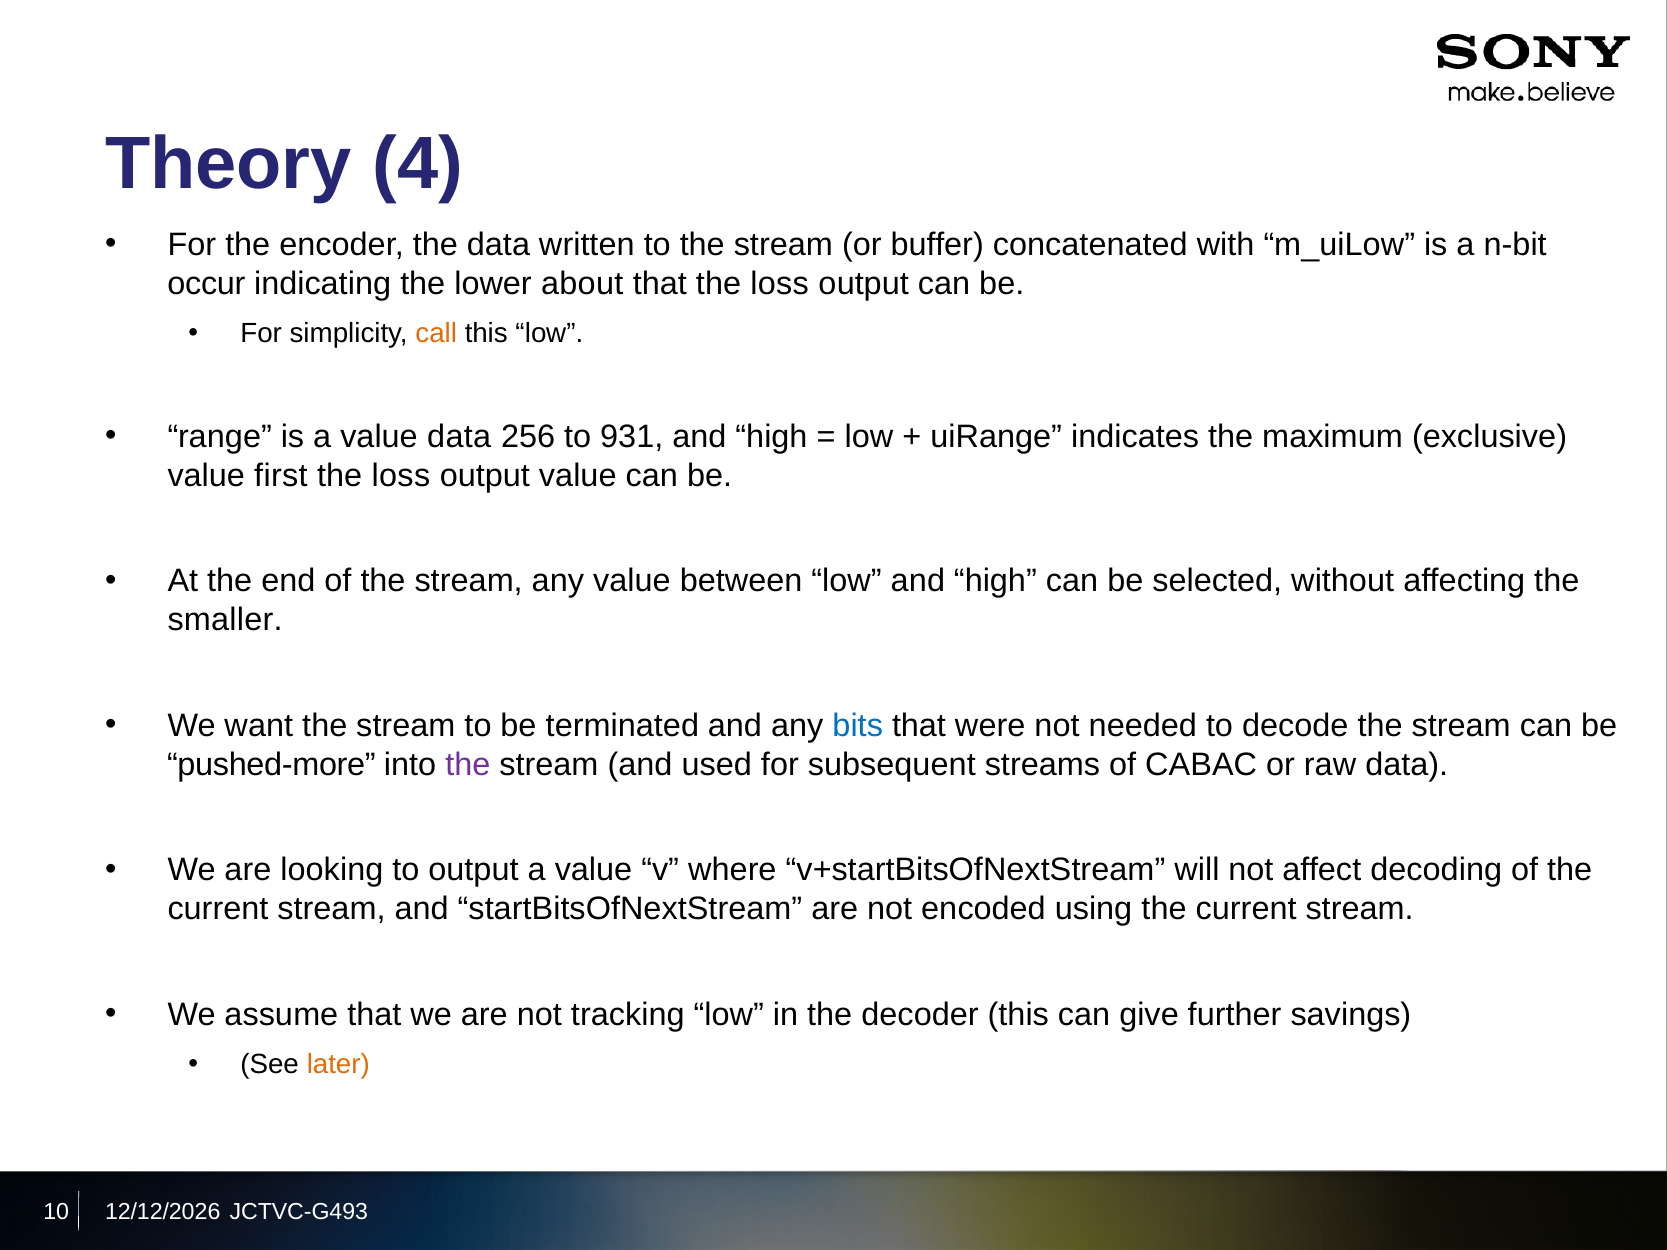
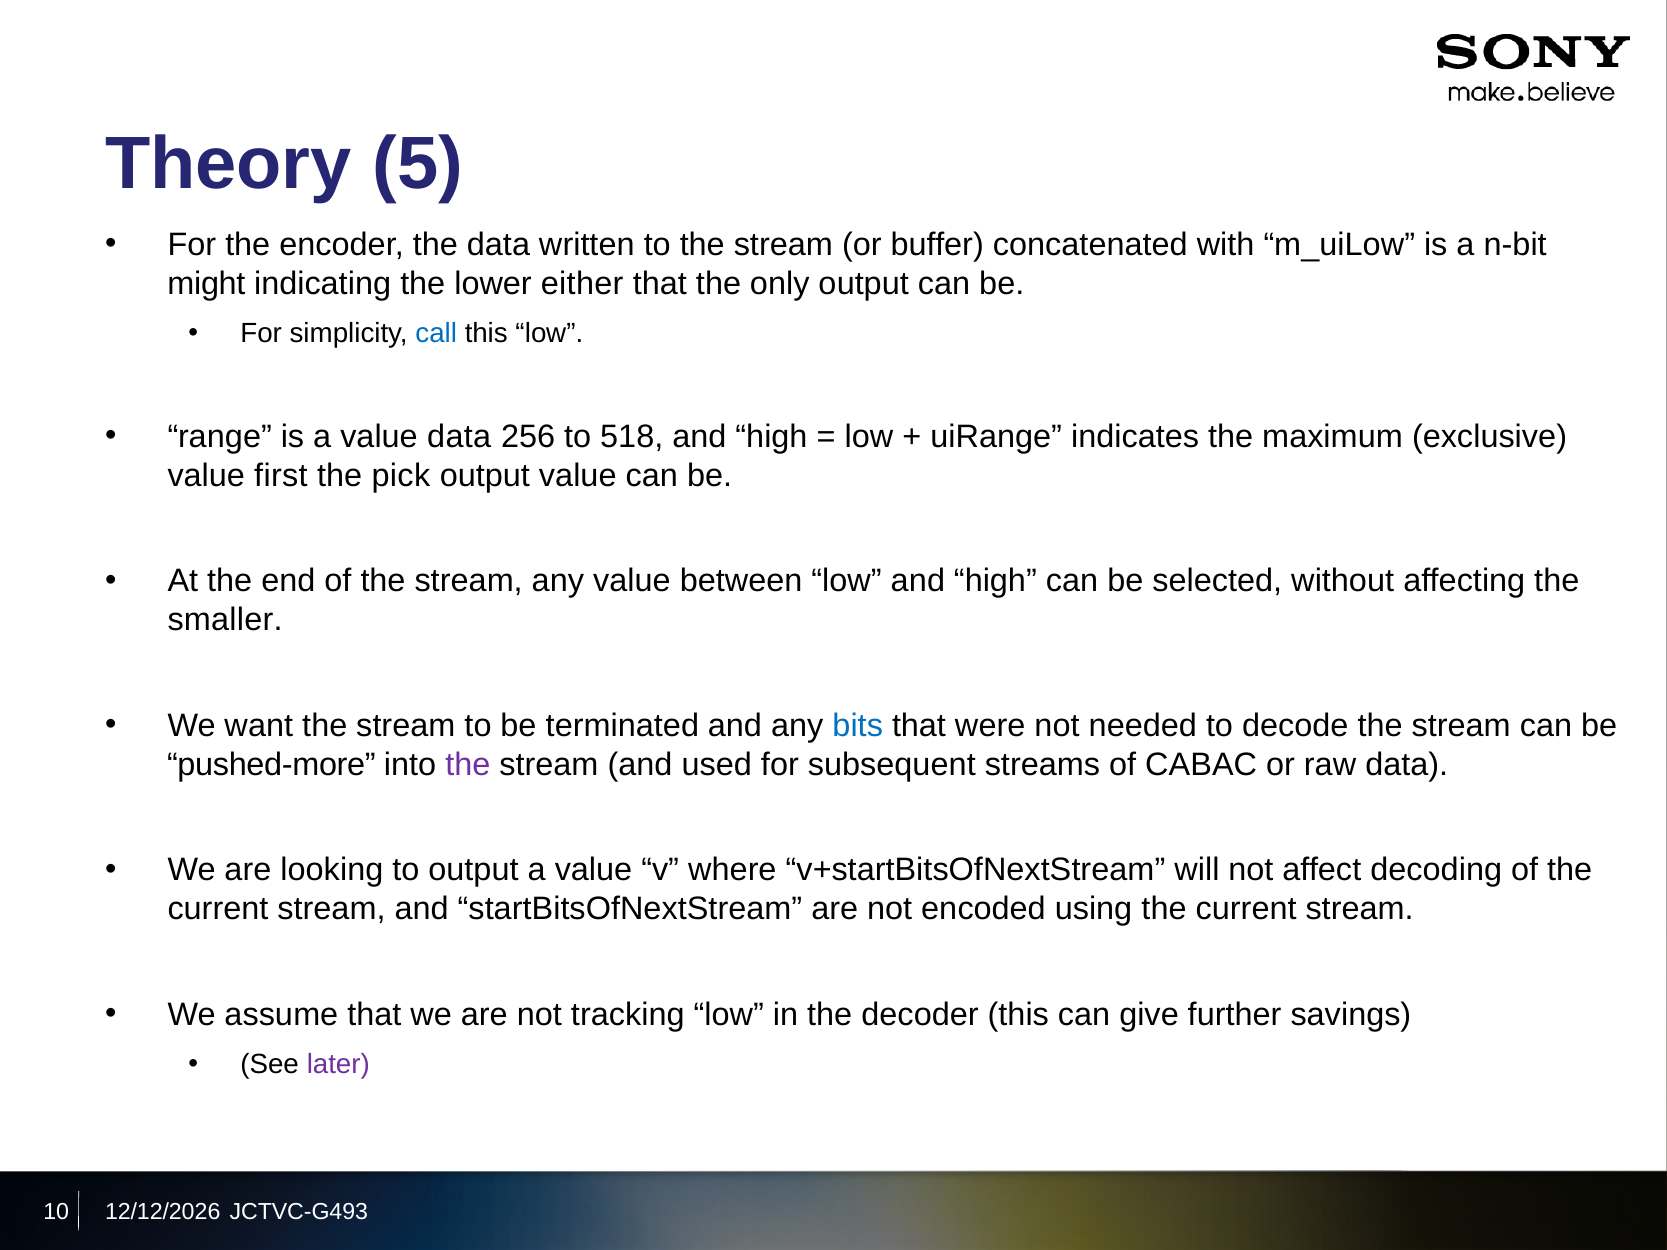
4: 4 -> 5
occur: occur -> might
about: about -> either
that the loss: loss -> only
call colour: orange -> blue
931: 931 -> 518
loss at (401, 476): loss -> pick
later colour: orange -> purple
